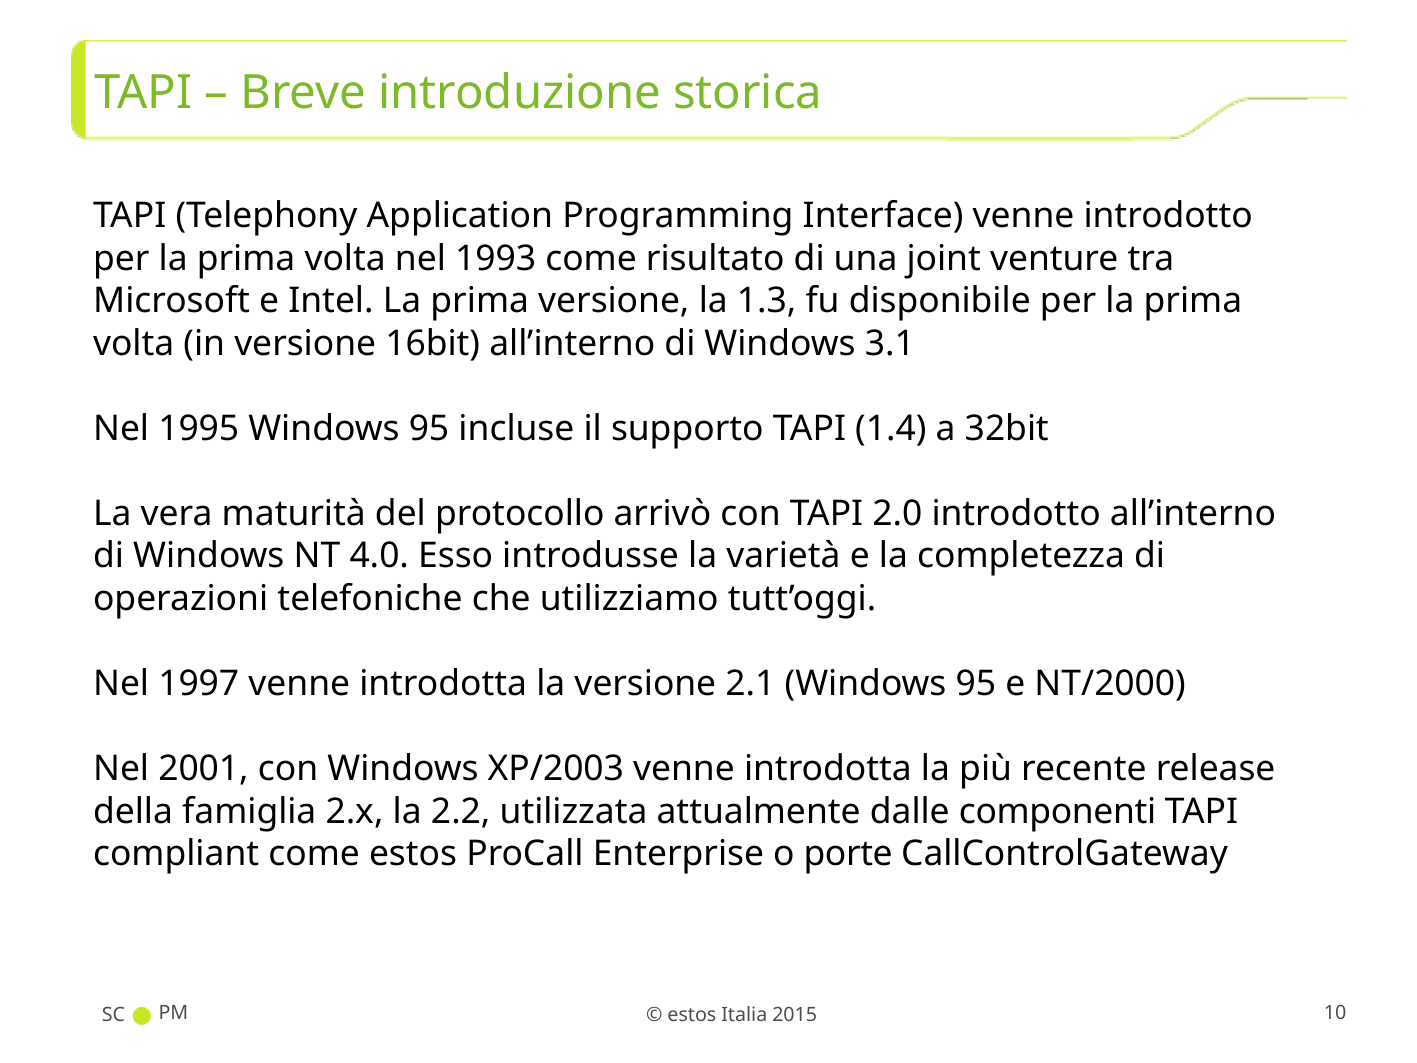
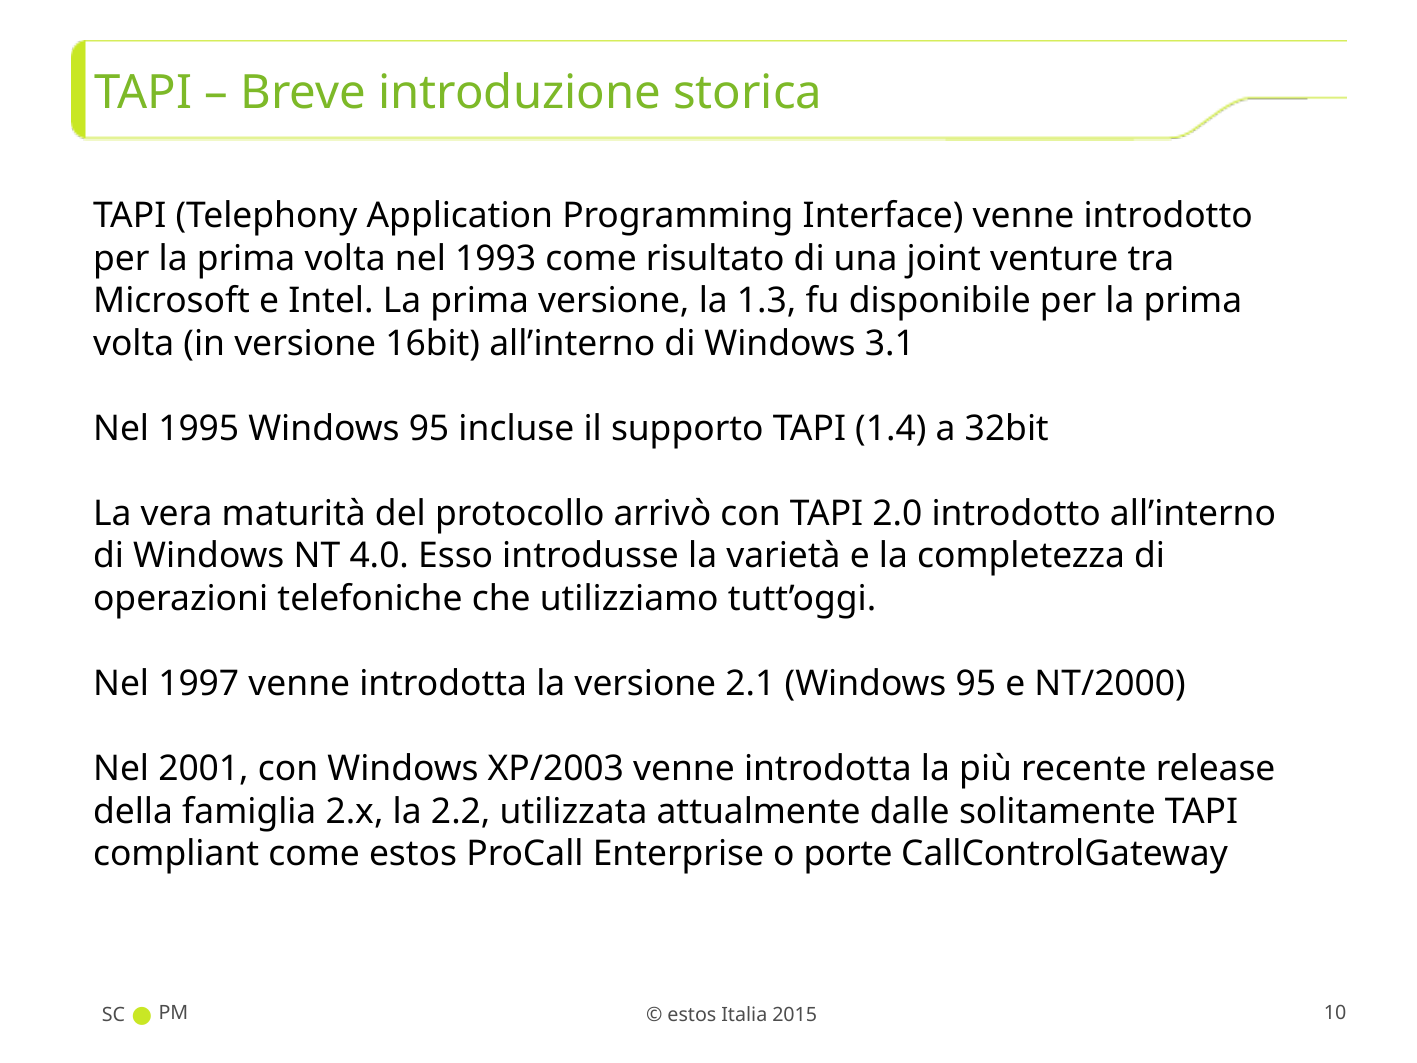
componenti: componenti -> solitamente
